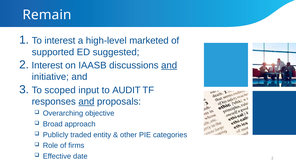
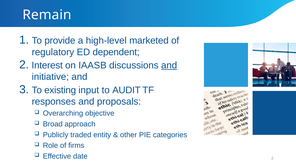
To interest: interest -> provide
supported: supported -> regulatory
suggested: suggested -> dependent
scoped: scoped -> existing
and at (86, 102) underline: present -> none
